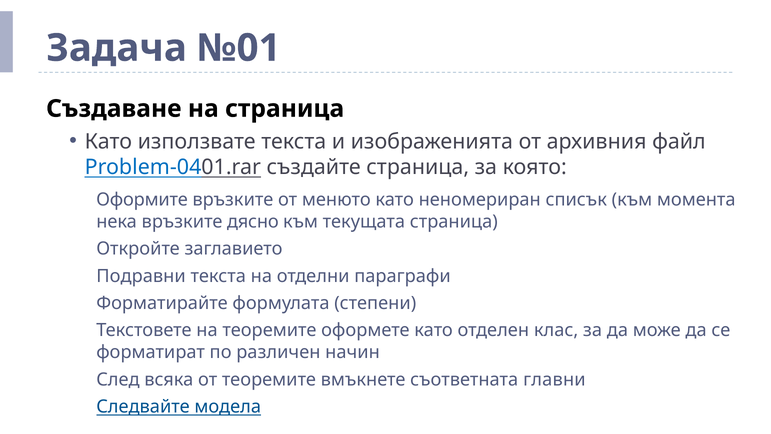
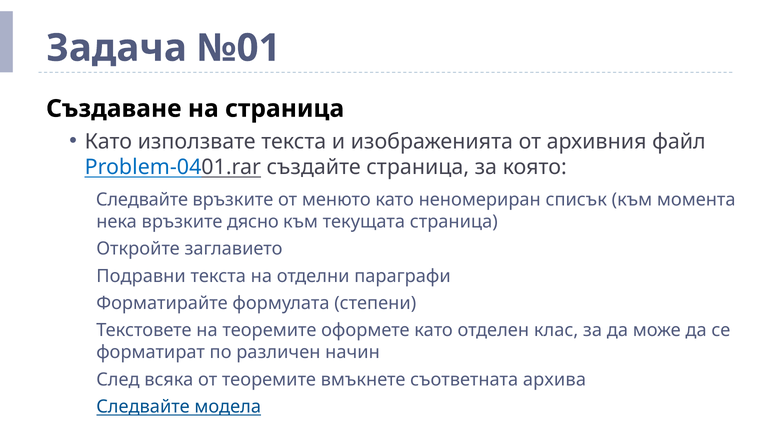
Оформите at (142, 200): Оформите -> Следвайте
главни: главни -> архива
